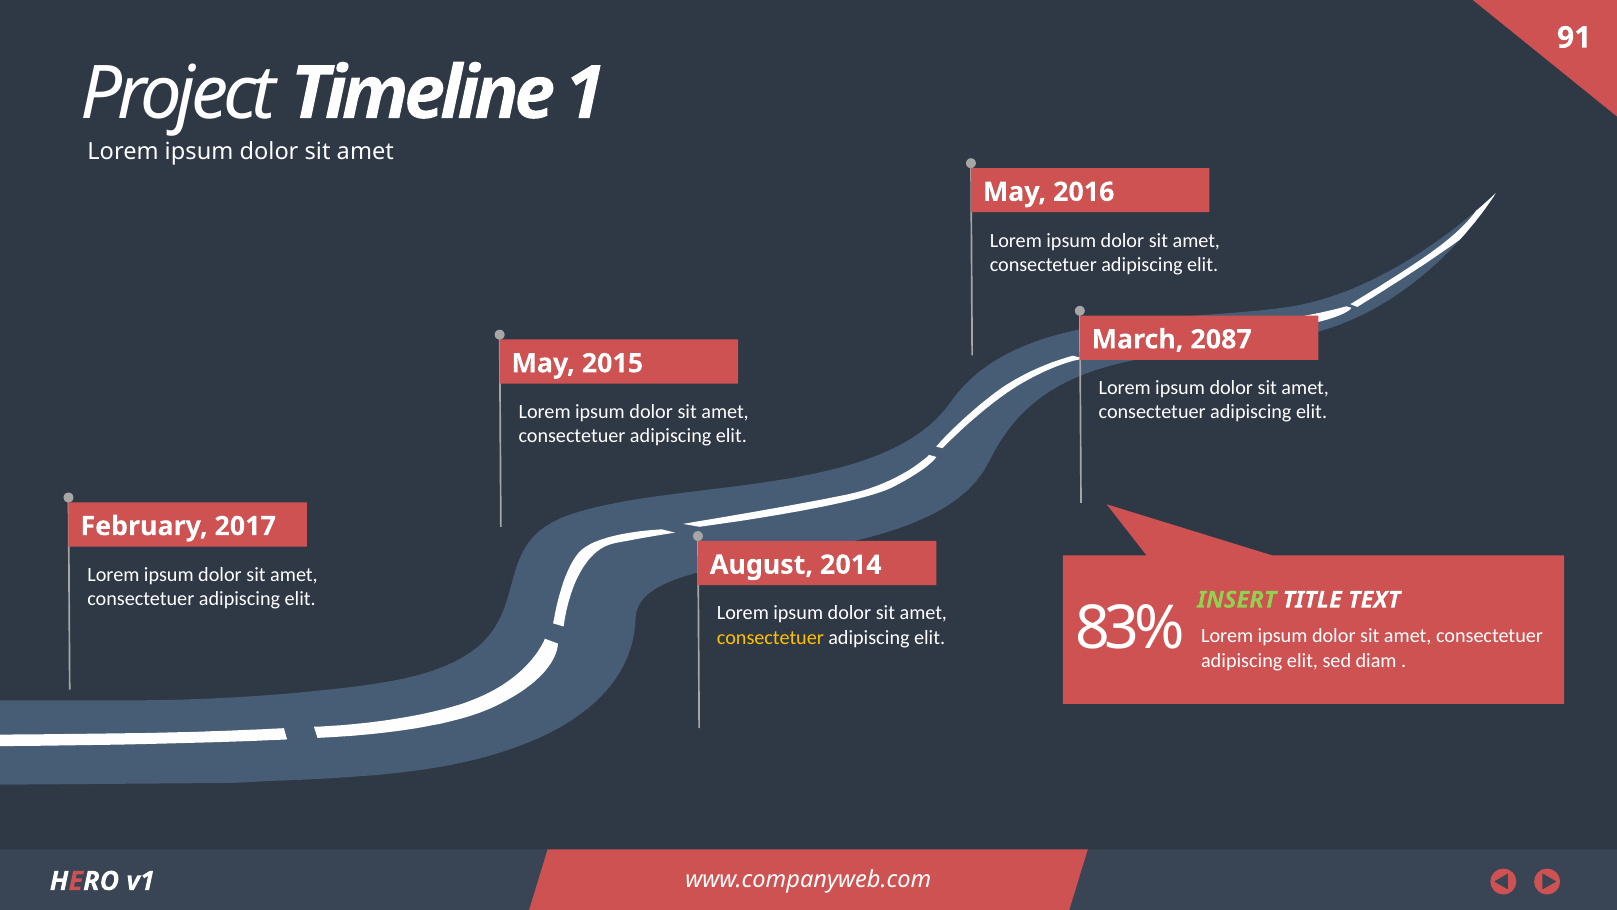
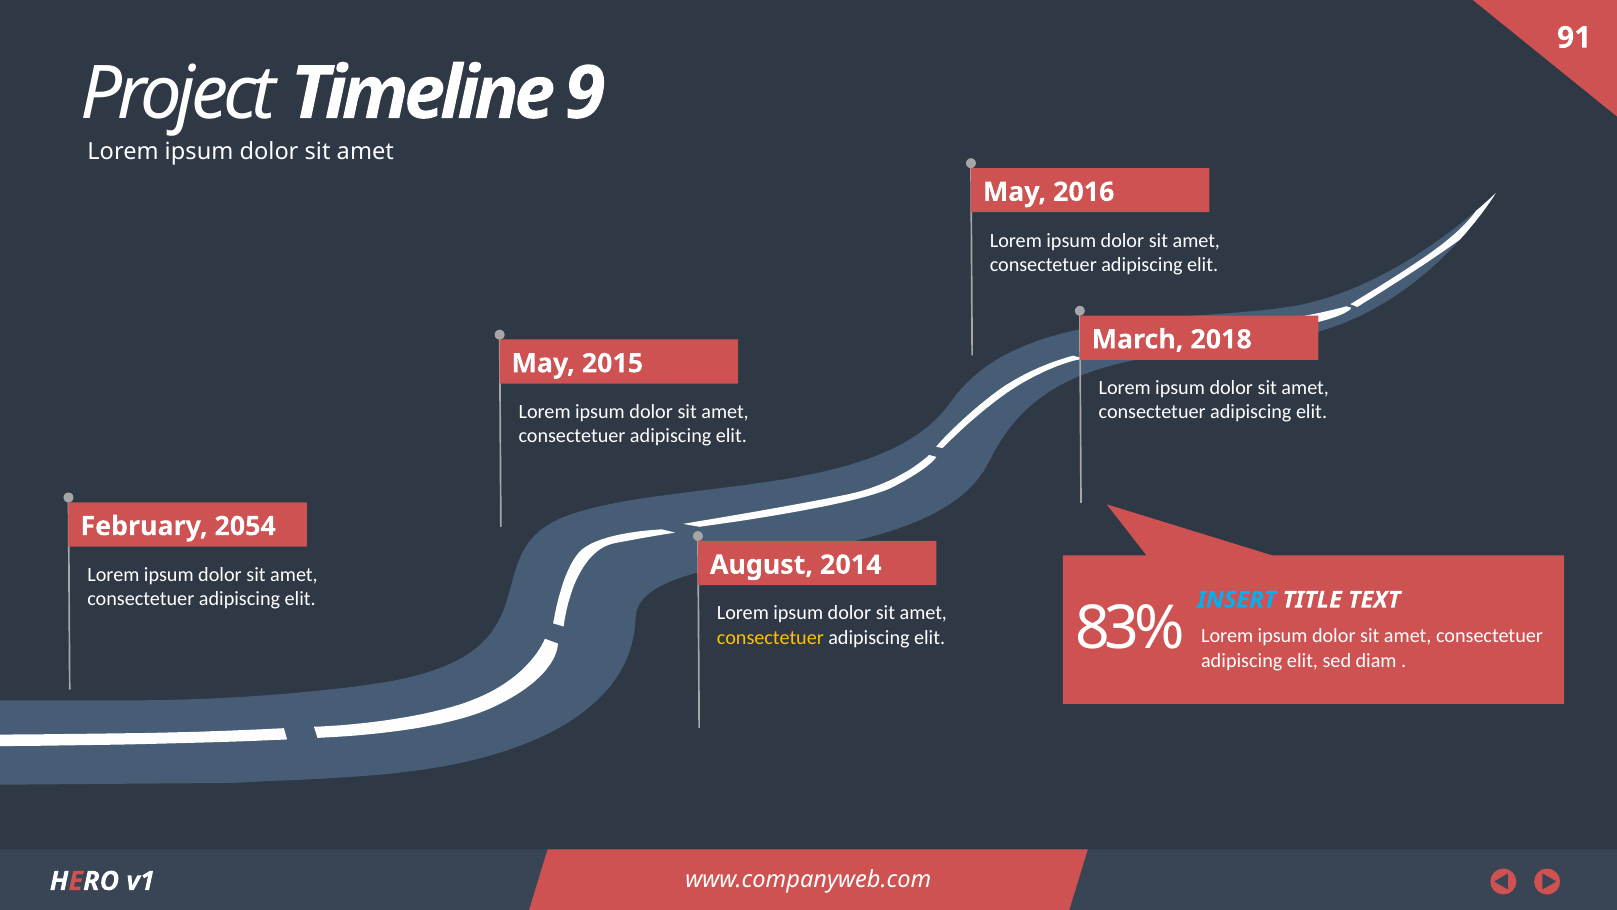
1: 1 -> 9
2087: 2087 -> 2018
2017: 2017 -> 2054
INSERT colour: light green -> light blue
